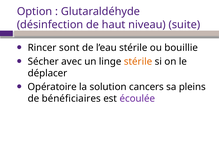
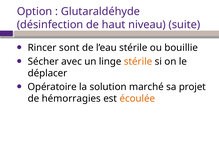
cancers: cancers -> marché
pleins: pleins -> projet
bénéficiaires: bénéficiaires -> hémorragies
écoulée colour: purple -> orange
